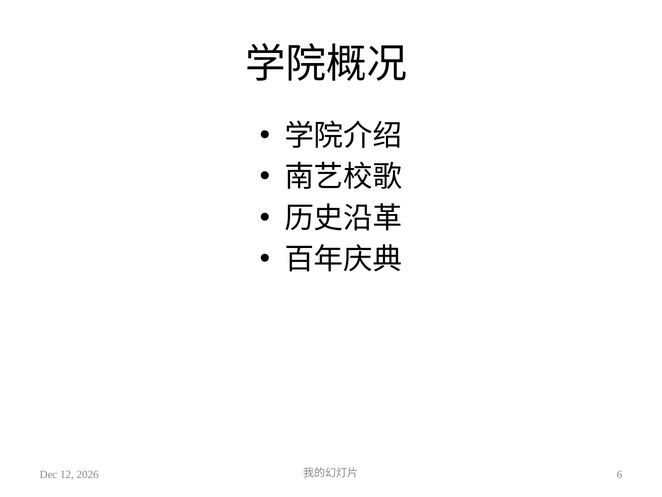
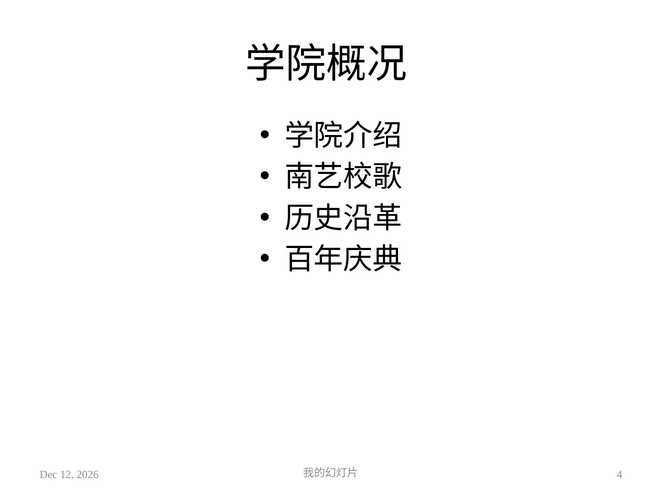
6: 6 -> 4
